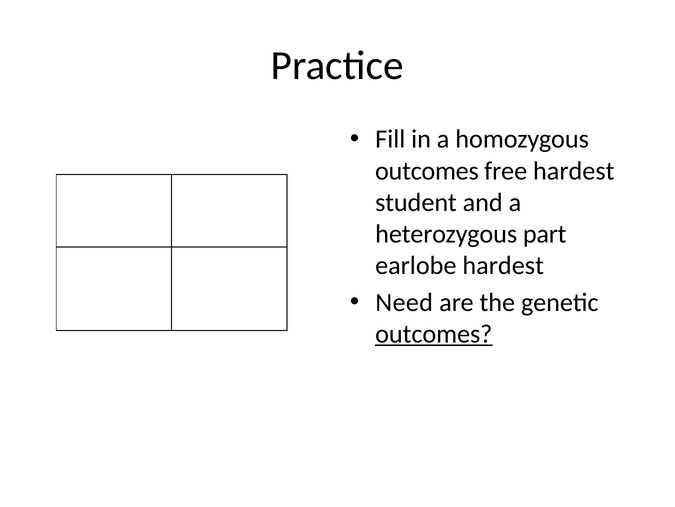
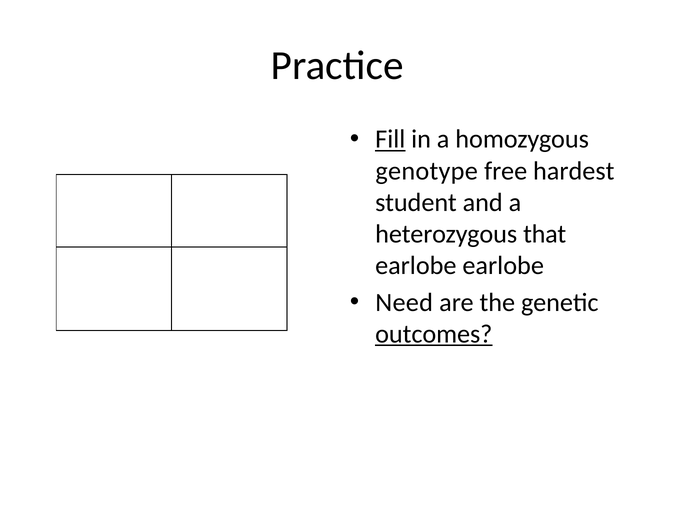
Fill underline: none -> present
outcomes at (427, 171): outcomes -> genotype
part: part -> that
earlobe hardest: hardest -> earlobe
